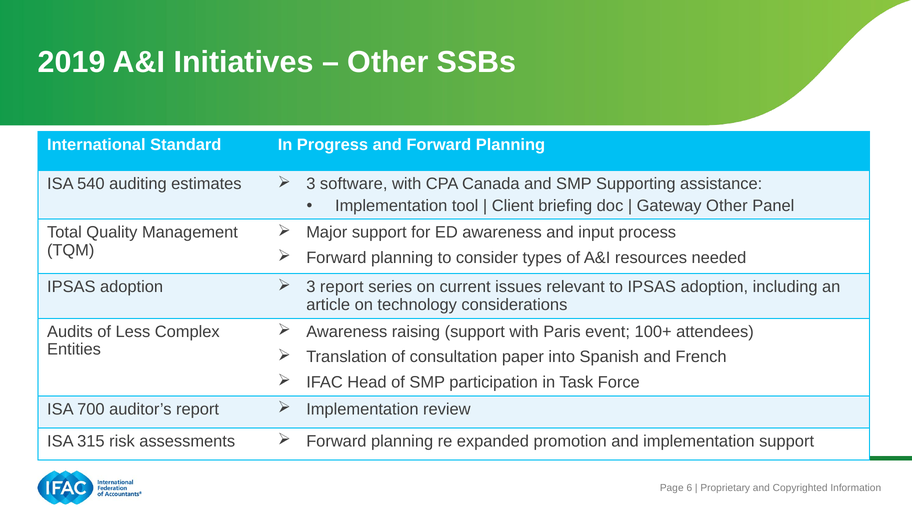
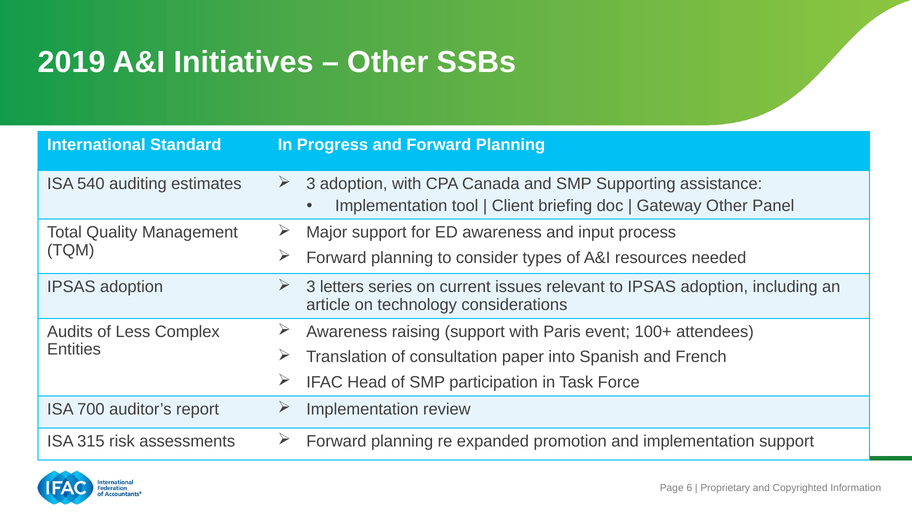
3 software: software -> adoption
3 report: report -> letters
